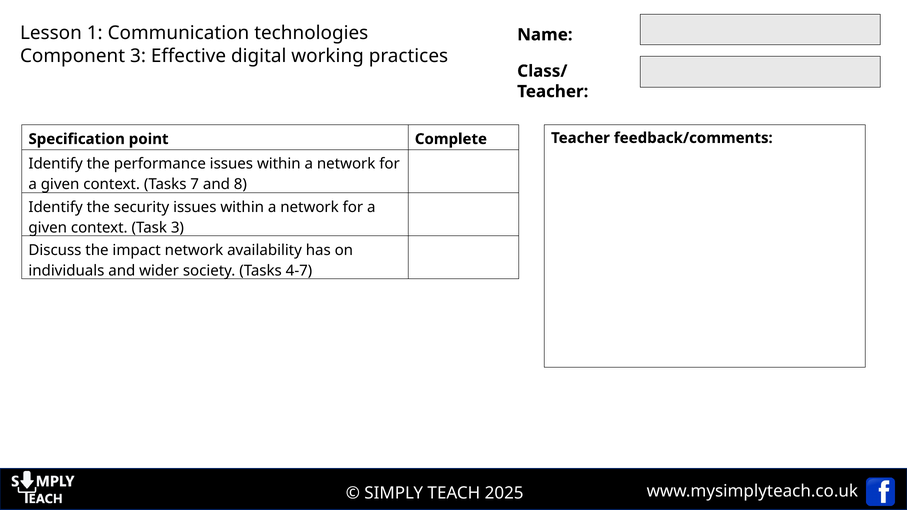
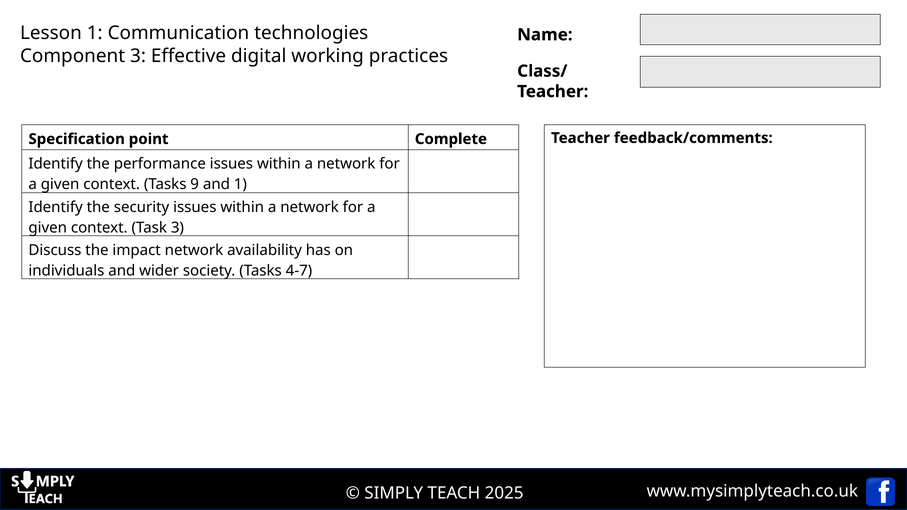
7: 7 -> 9
and 8: 8 -> 1
